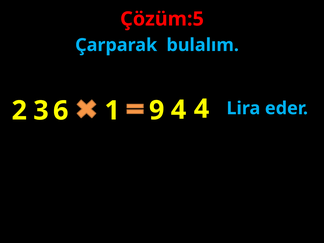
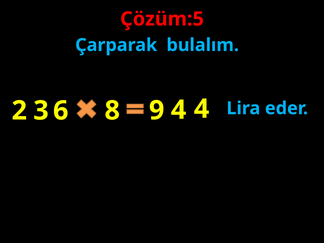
1: 1 -> 8
